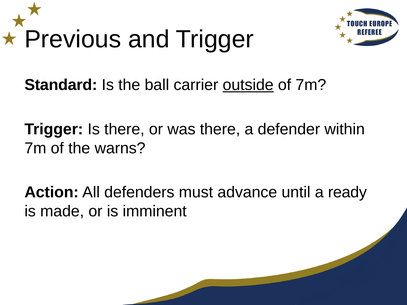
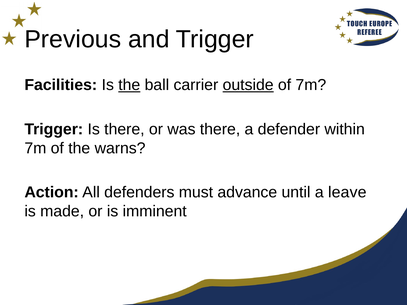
Standard: Standard -> Facilities
the at (129, 85) underline: none -> present
ready: ready -> leave
